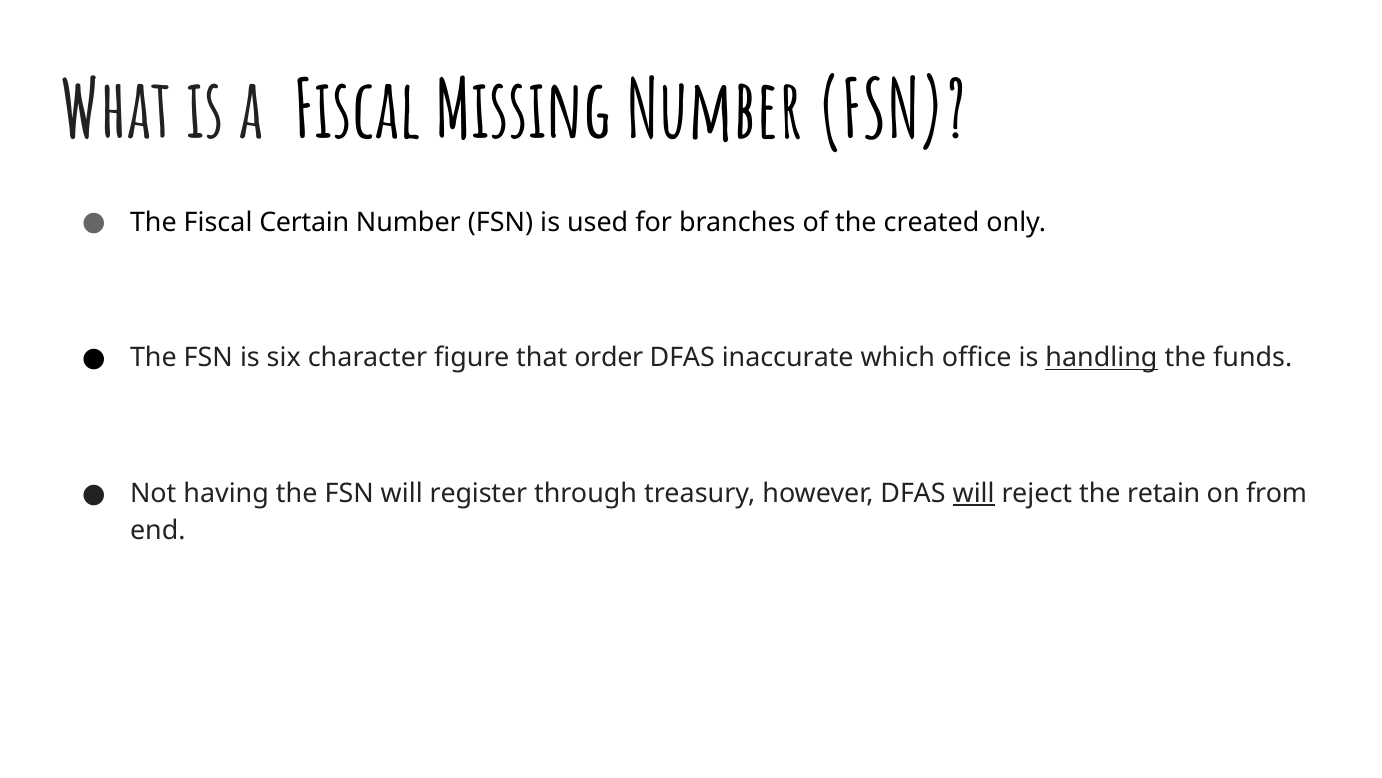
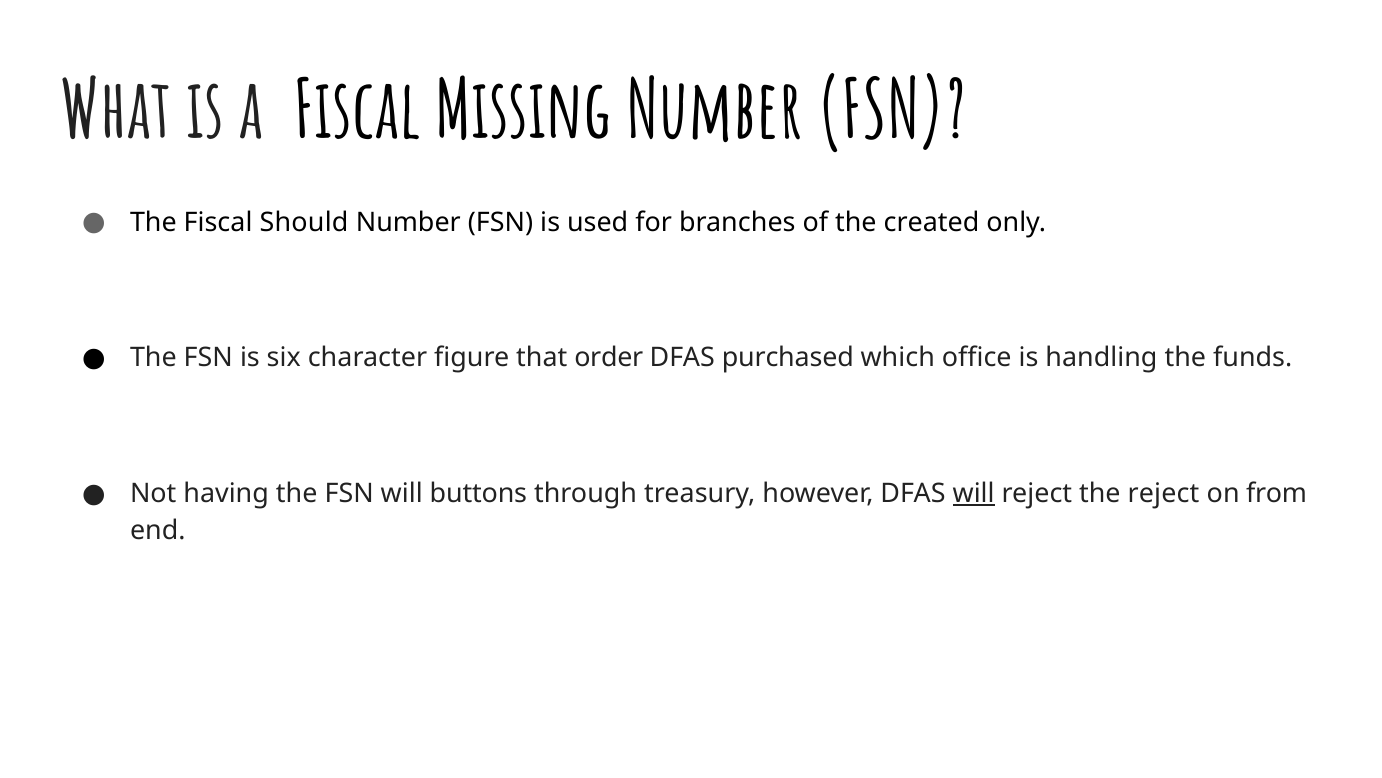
Certain: Certain -> Should
inaccurate: inaccurate -> purchased
handling underline: present -> none
register: register -> buttons
the retain: retain -> reject
